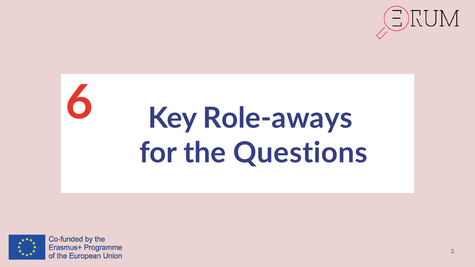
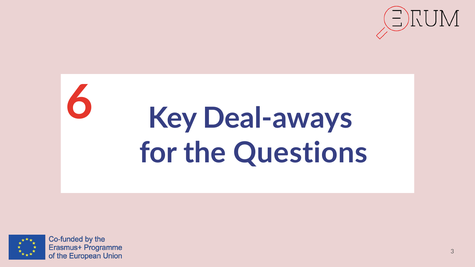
Role-aways: Role-aways -> Deal-aways
